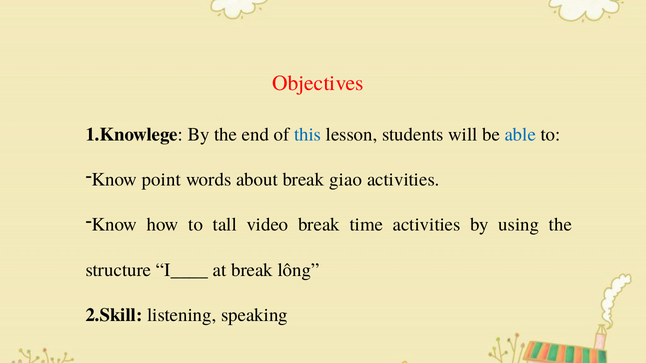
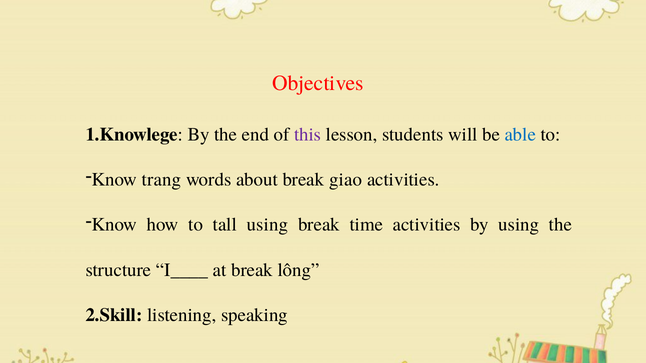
this colour: blue -> purple
point: point -> trang
tall video: video -> using
